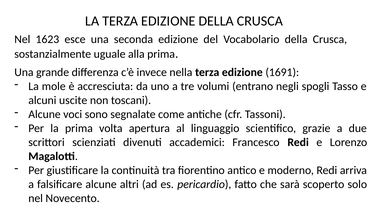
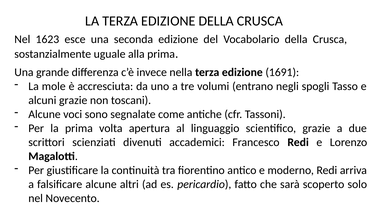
alcuni uscite: uscite -> grazie
